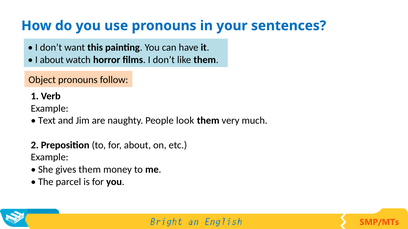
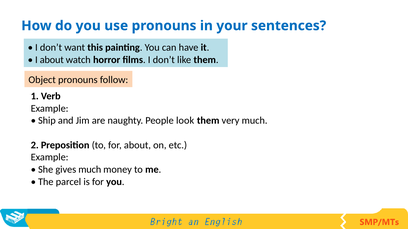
Text: Text -> Ship
gives them: them -> much
